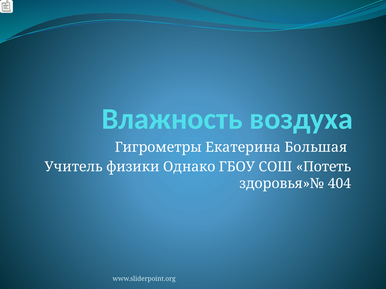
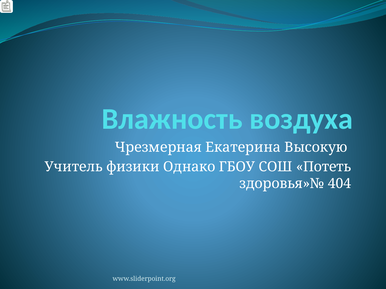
Гигрометры: Гигрометры -> Чрезмерная
Большая: Большая -> Высокую
